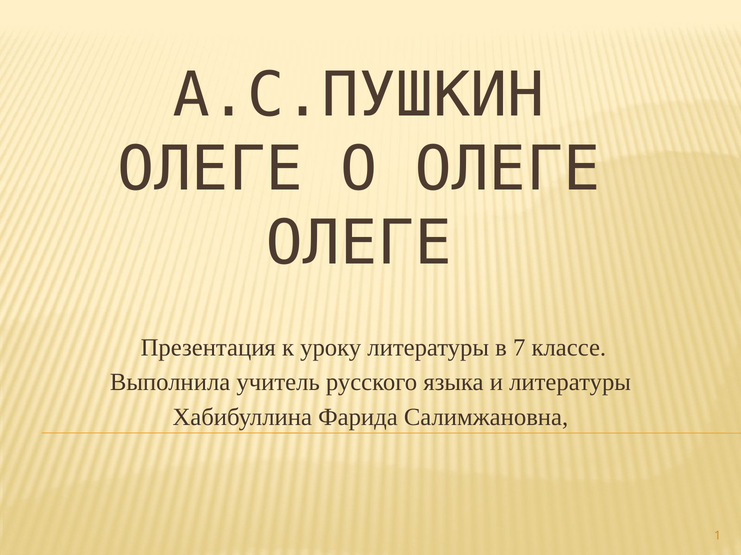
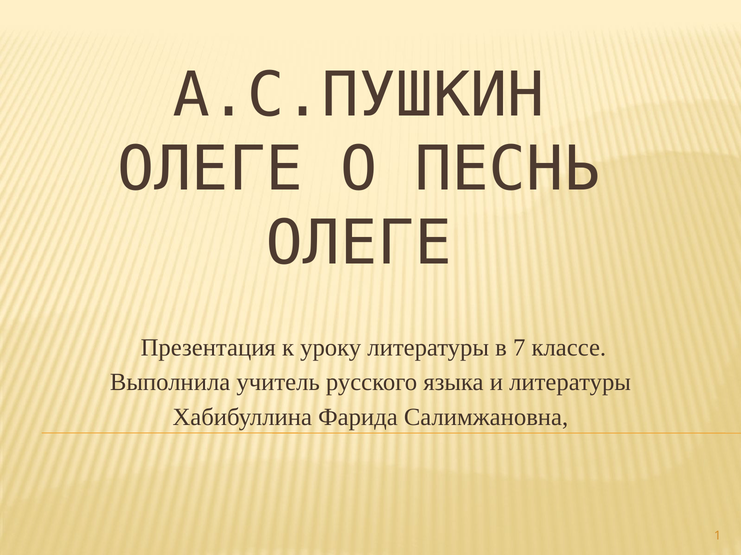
О ОЛЕГЕ: ОЛЕГЕ -> ПЕСНЬ
